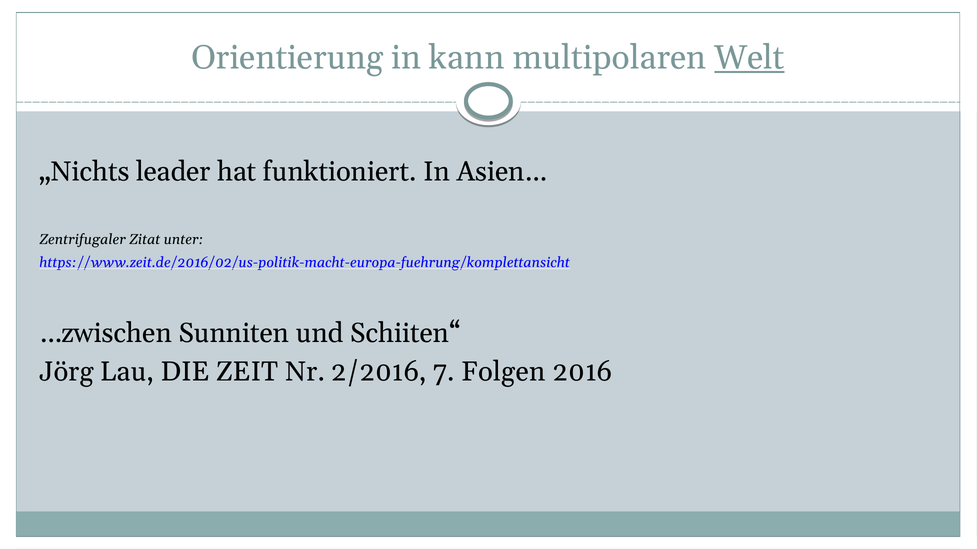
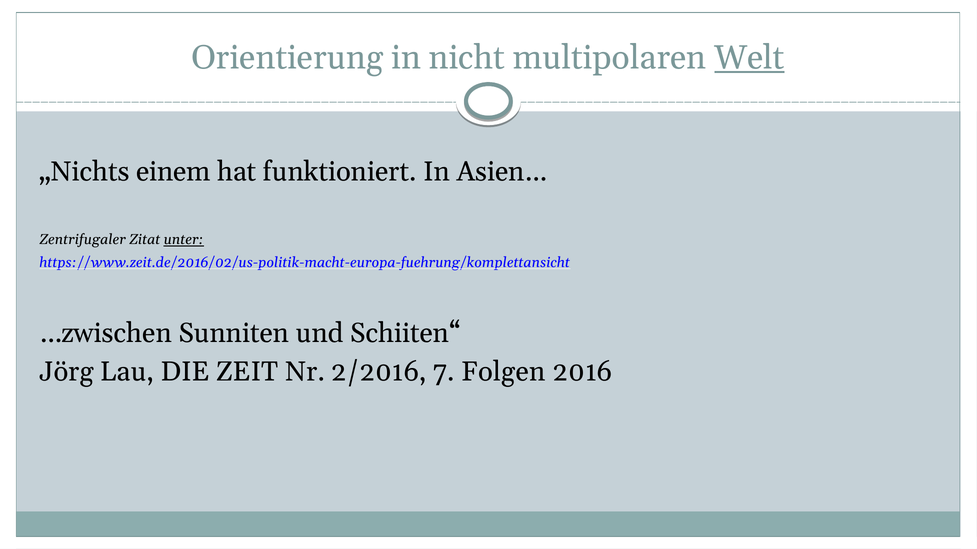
kann: kann -> nicht
leader: leader -> einem
unter underline: none -> present
